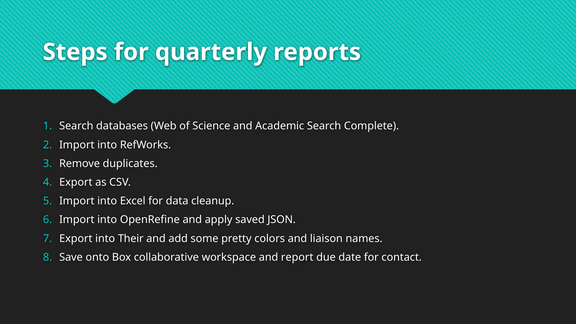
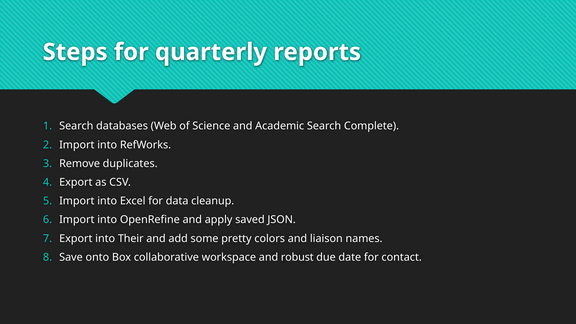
report: report -> robust
